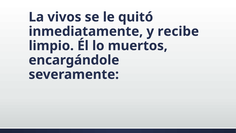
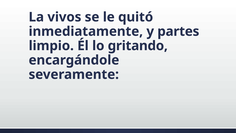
recibe: recibe -> partes
muertos: muertos -> gritando
